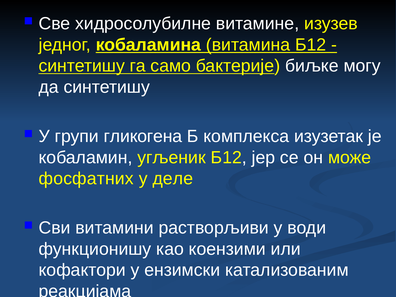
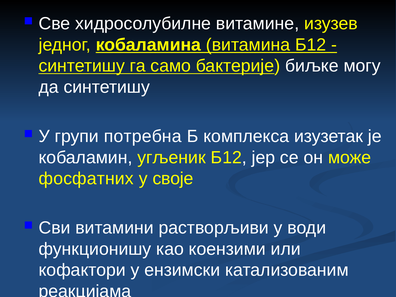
гликогена: гликогена -> потребна
деле: деле -> своје
